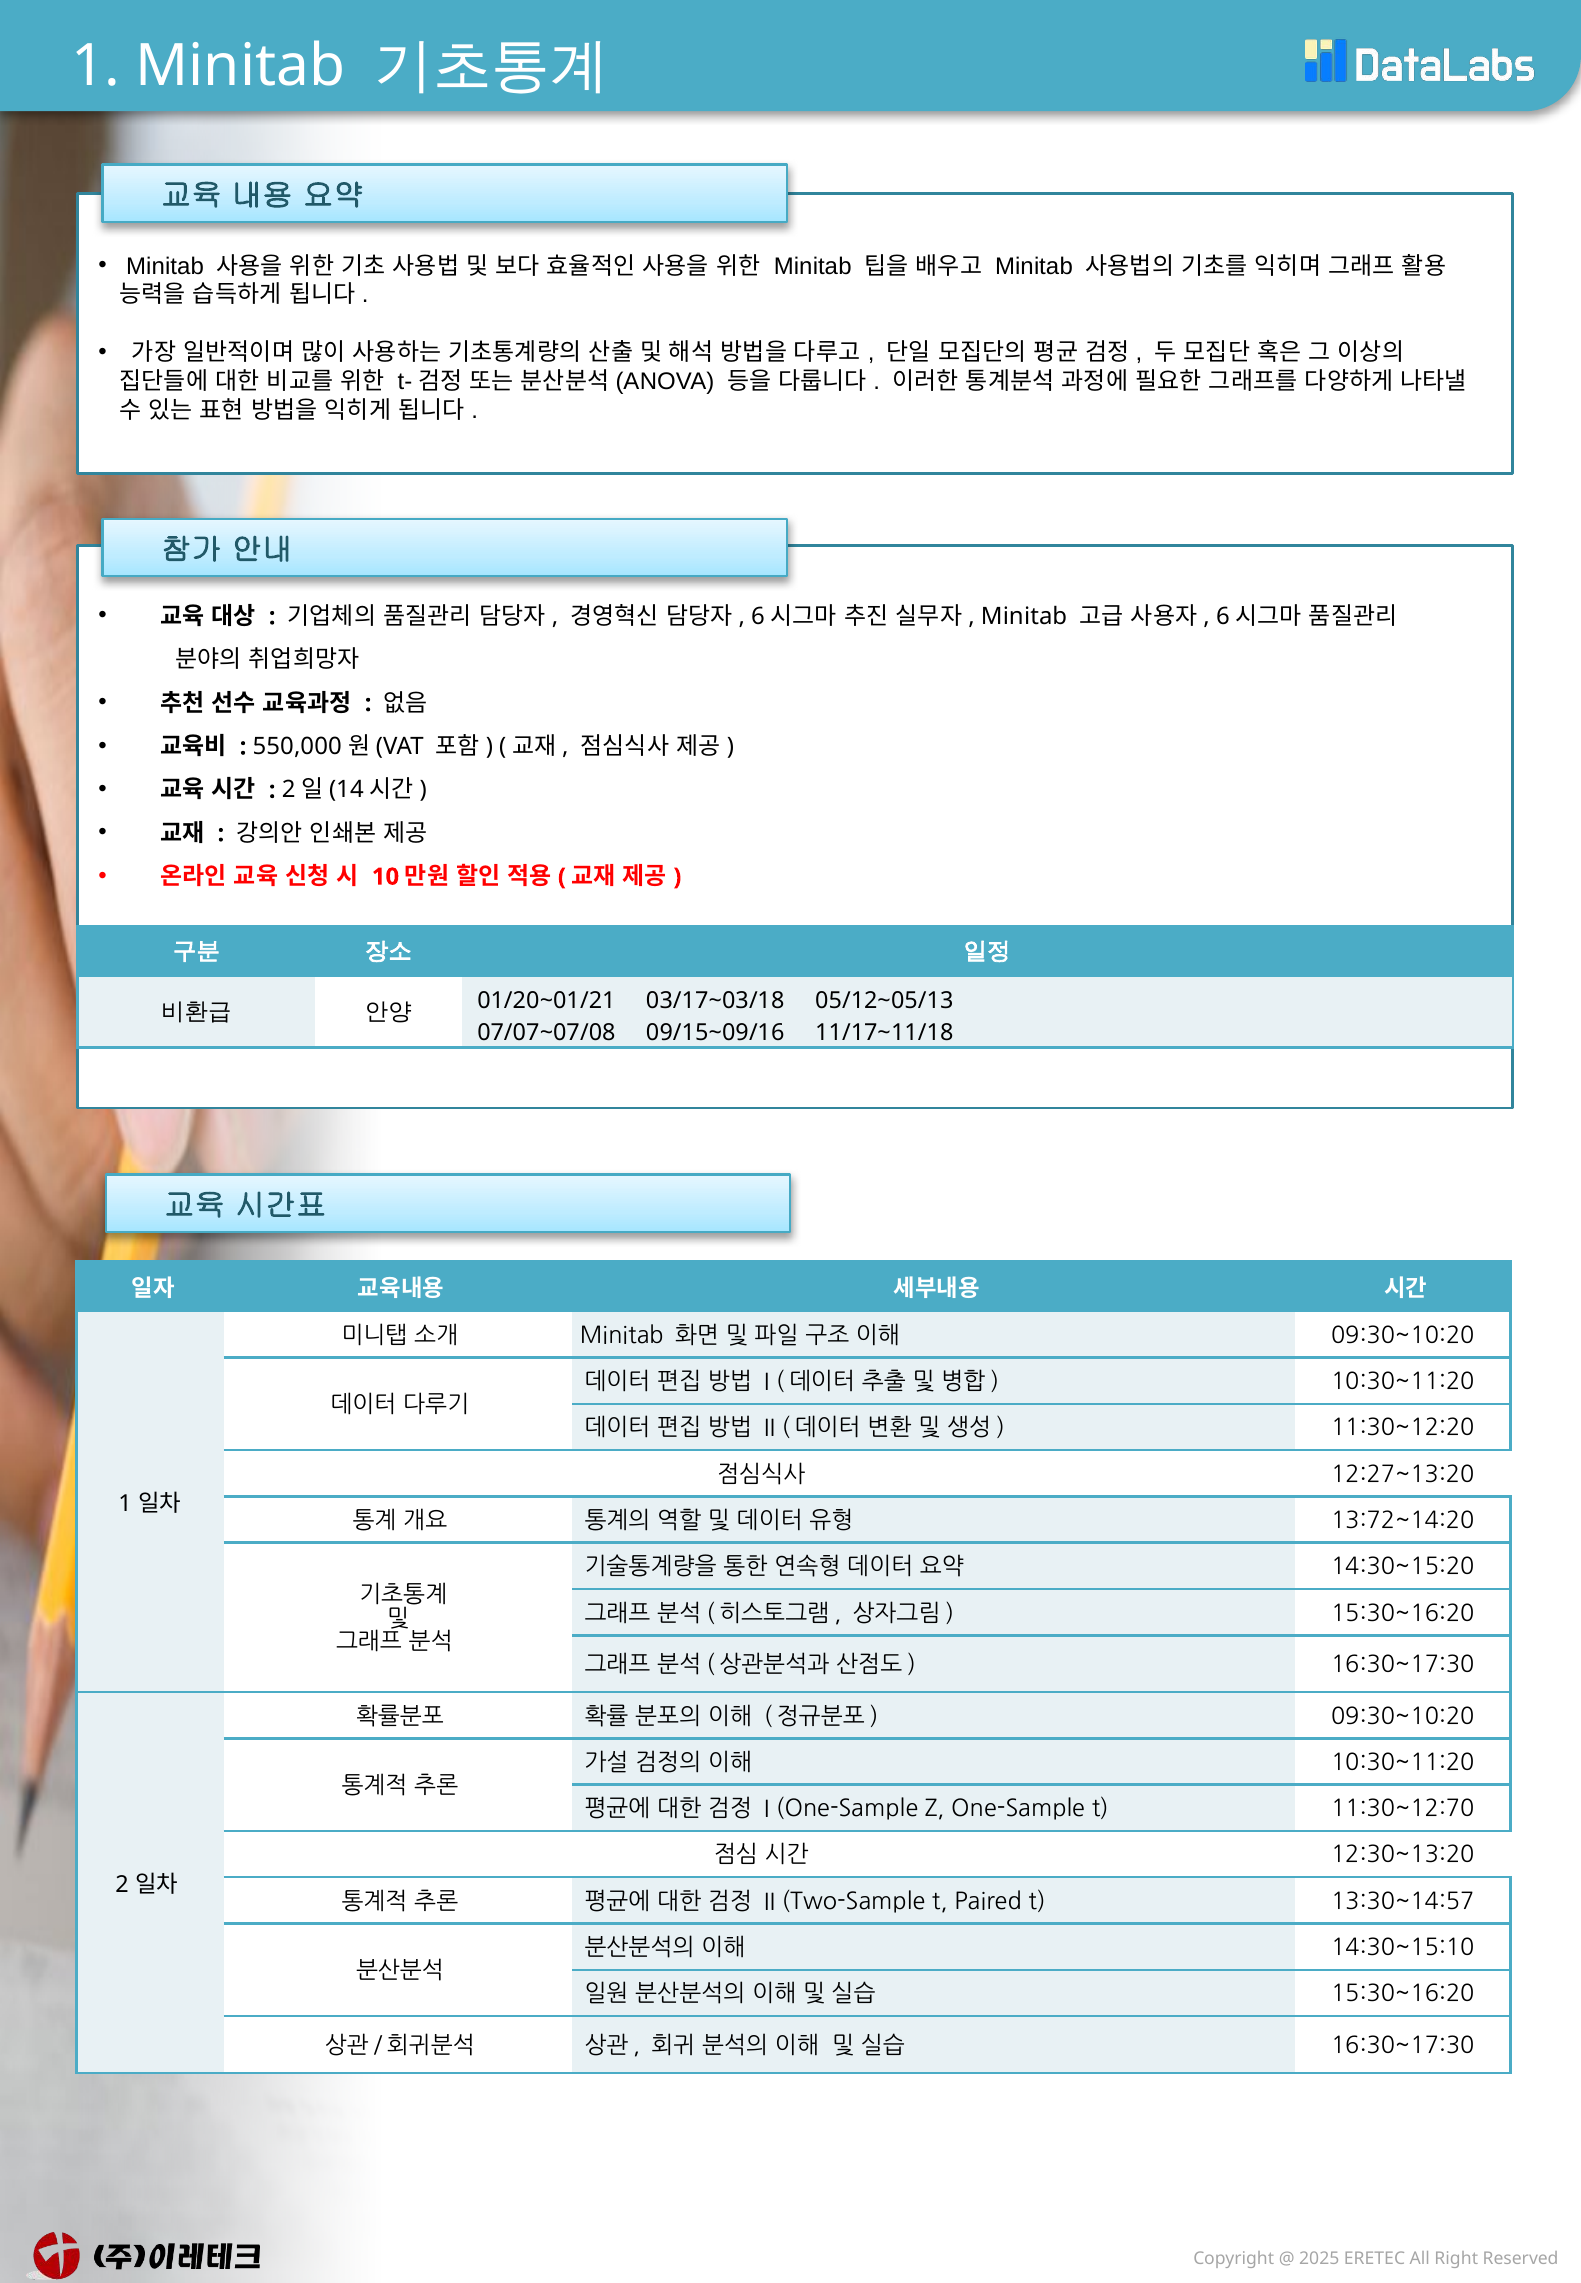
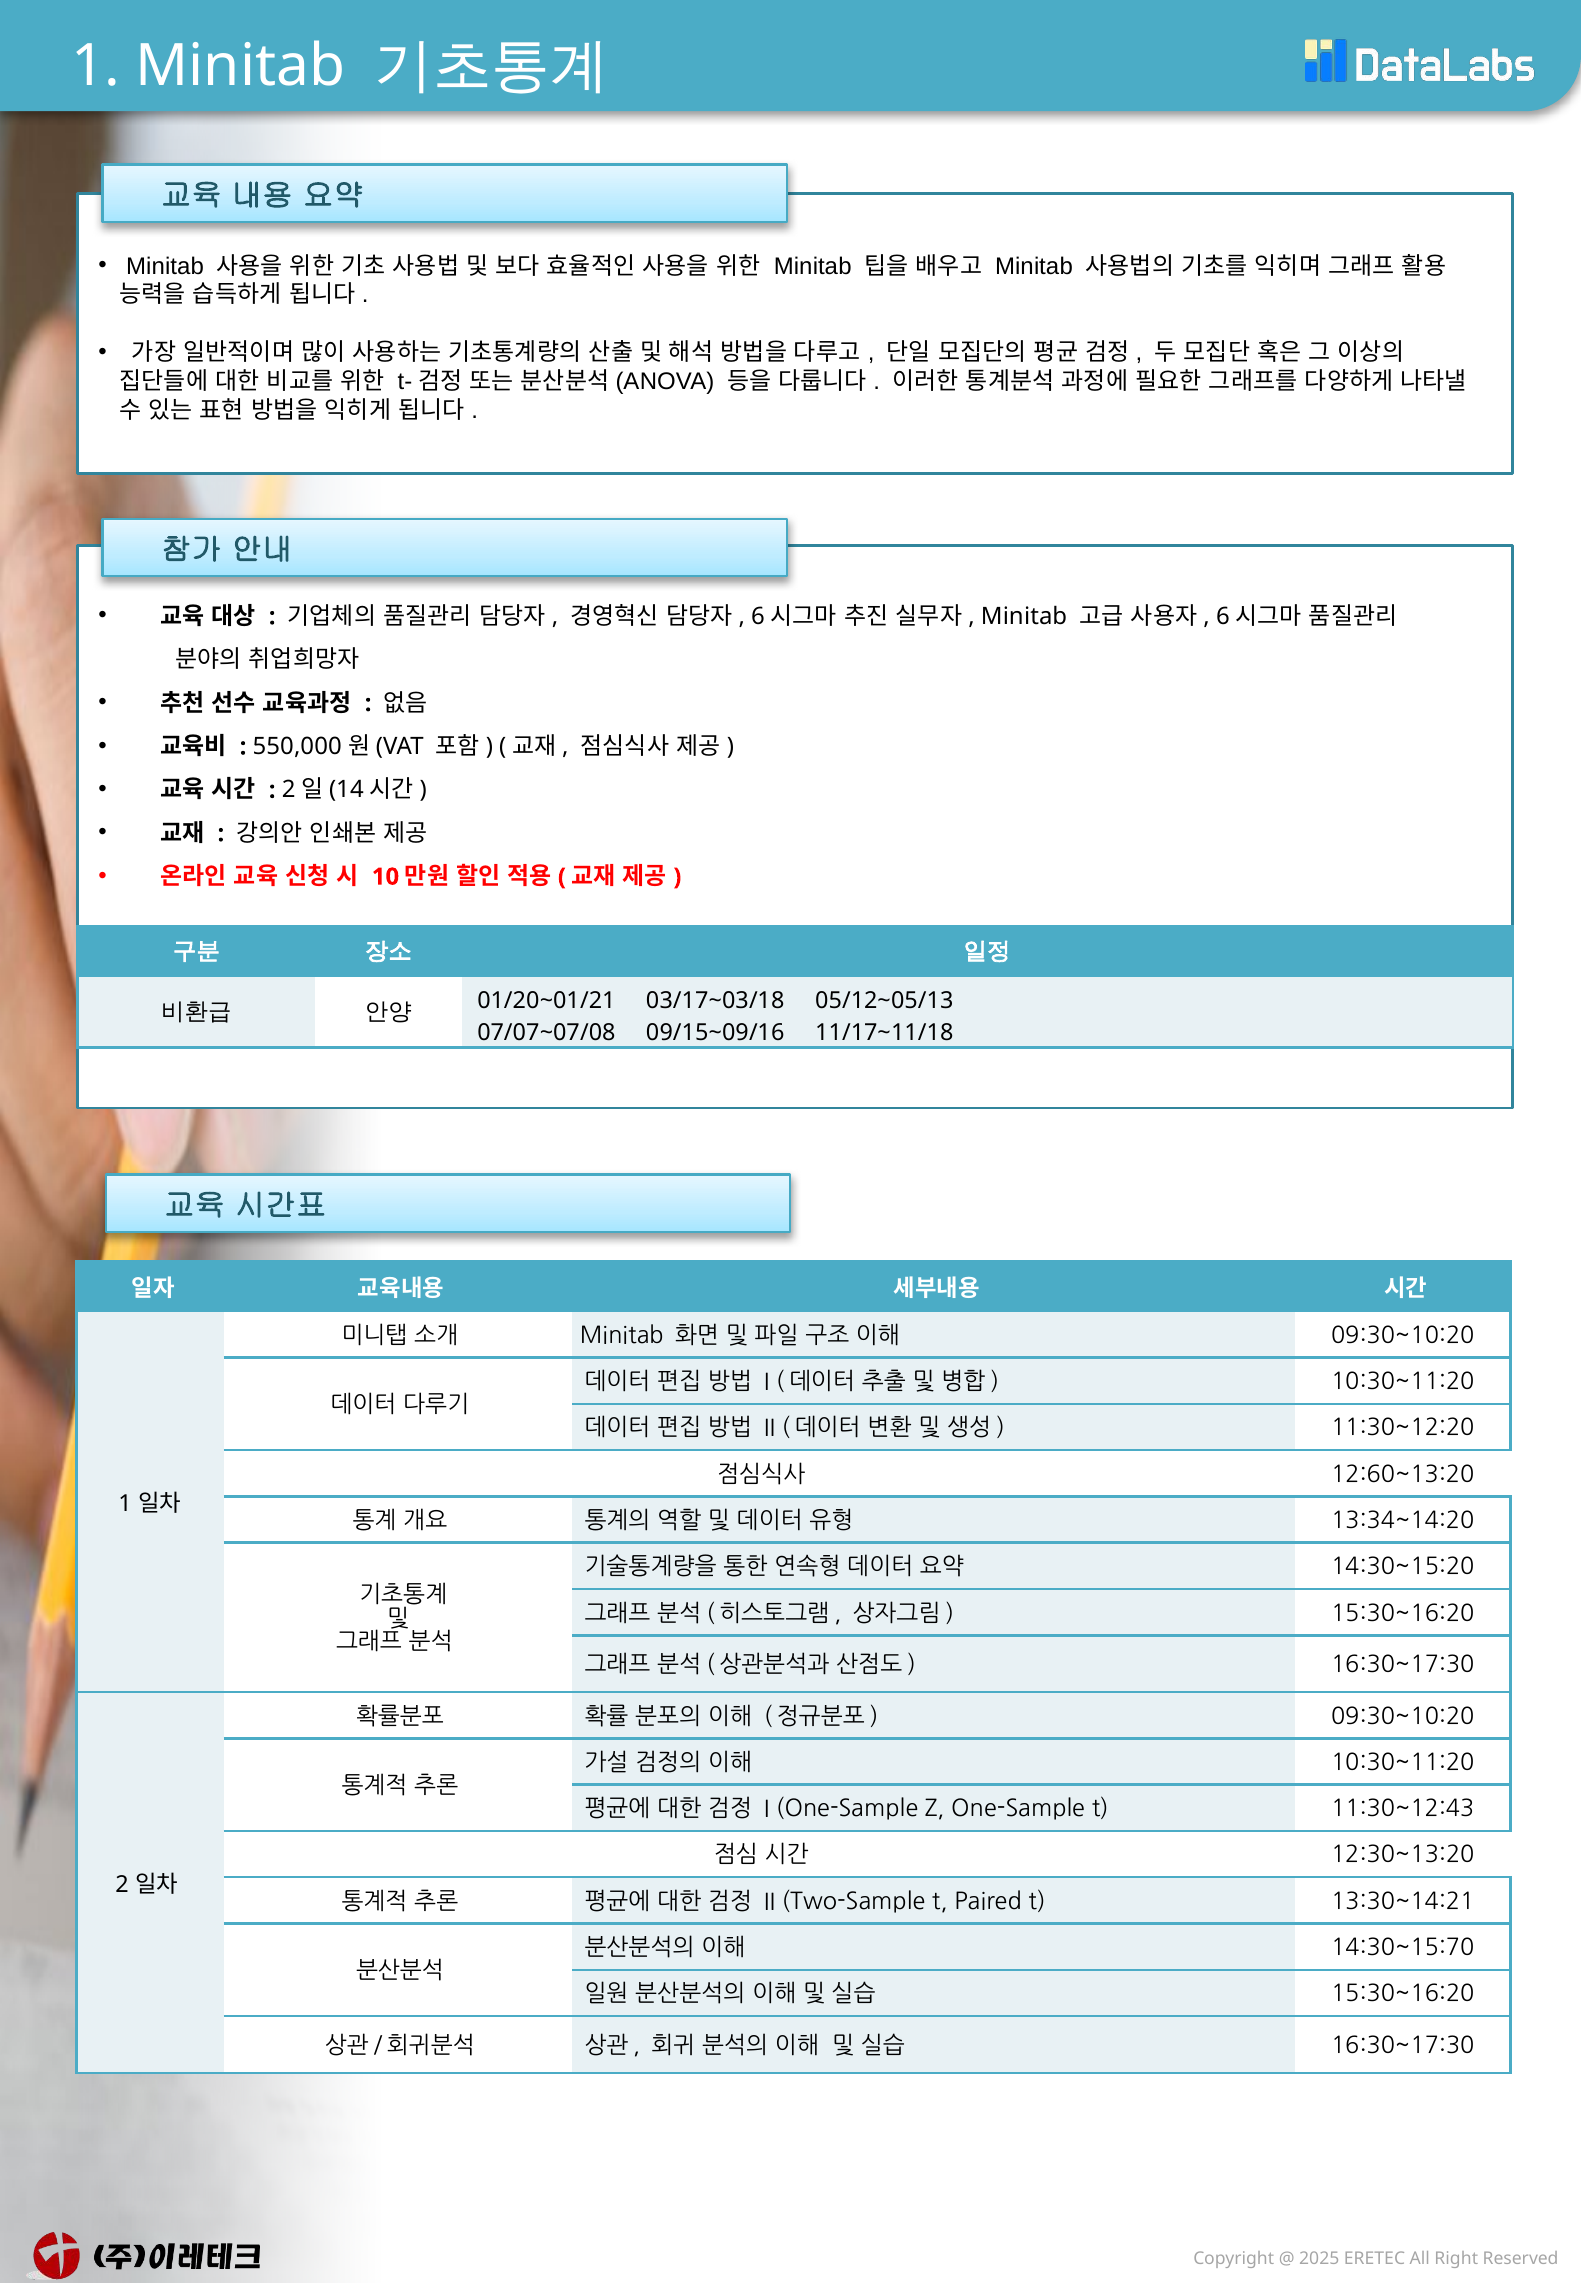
12:27~13:20: 12:27~13:20 -> 12:60~13:20
13:72~14:20: 13:72~14:20 -> 13:34~14:20
11:30~12:70: 11:30~12:70 -> 11:30~12:43
13:30~14:57: 13:30~14:57 -> 13:30~14:21
14:30~15:10: 14:30~15:10 -> 14:30~15:70
